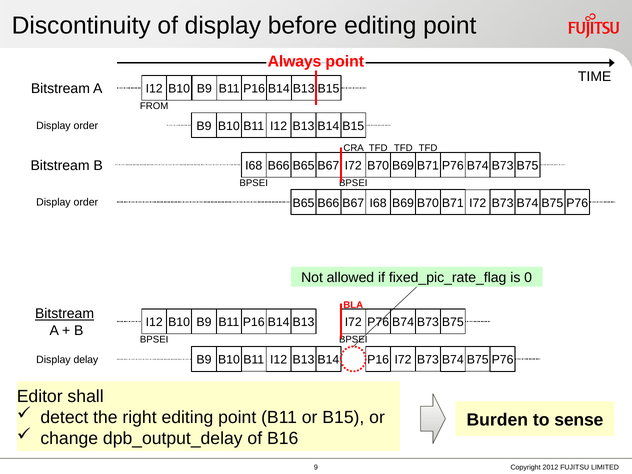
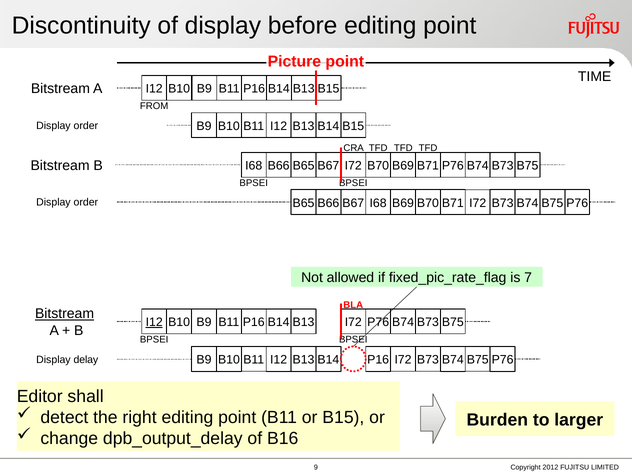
Always: Always -> Picture
0: 0 -> 7
I12 at (154, 322) underline: none -> present
sense: sense -> larger
